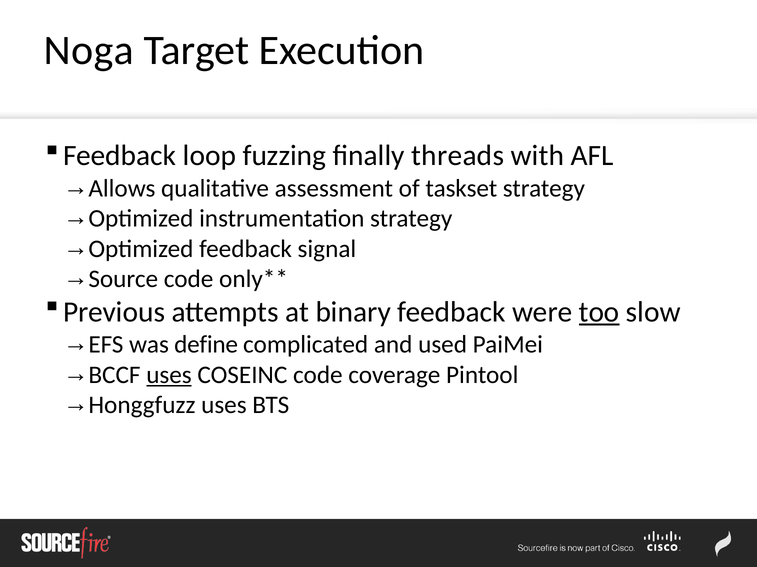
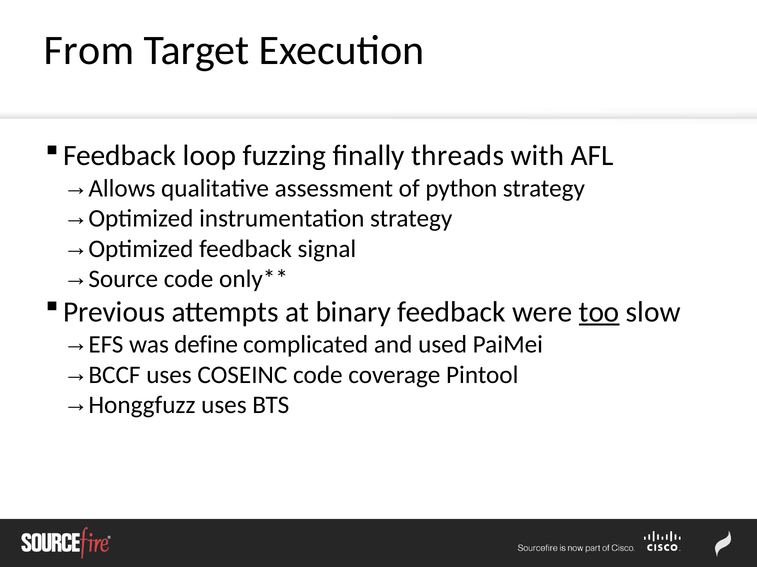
Noga: Noga -> From
taskset: taskset -> python
uses at (169, 375) underline: present -> none
